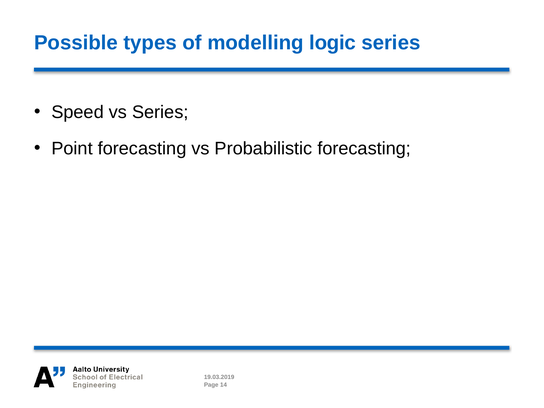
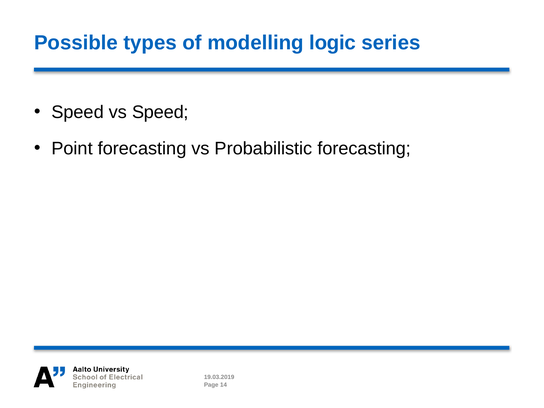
vs Series: Series -> Speed
